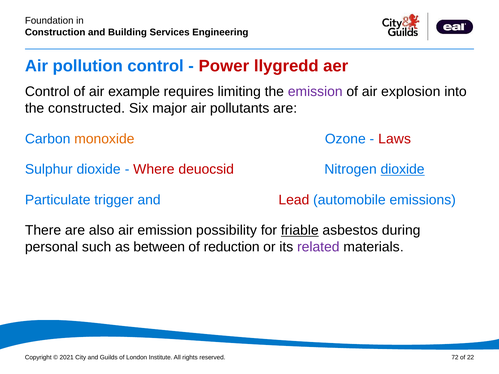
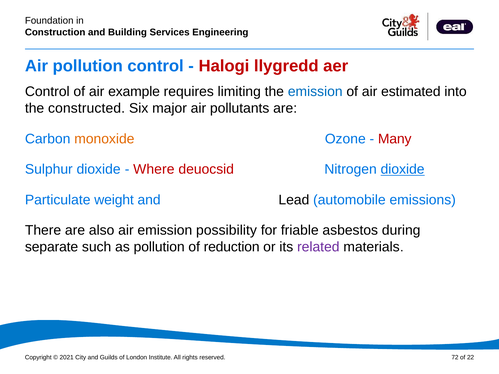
Power: Power -> Halogi
emission at (315, 92) colour: purple -> blue
explosion: explosion -> estimated
Laws: Laws -> Many
trigger: trigger -> weight
Lead colour: red -> black
friable underline: present -> none
personal: personal -> separate
as between: between -> pollution
